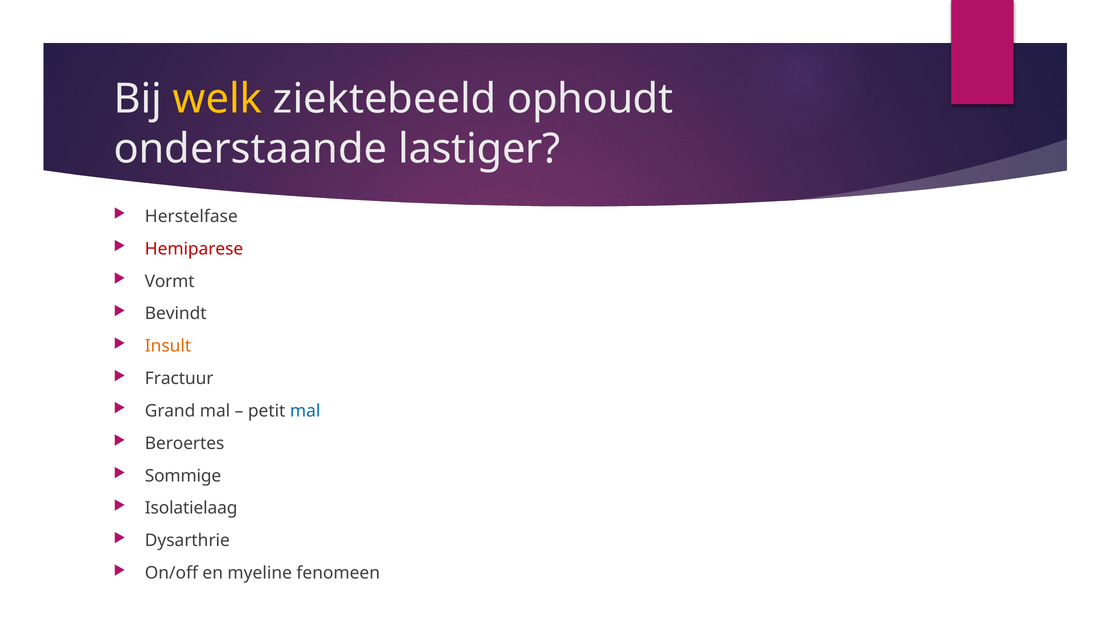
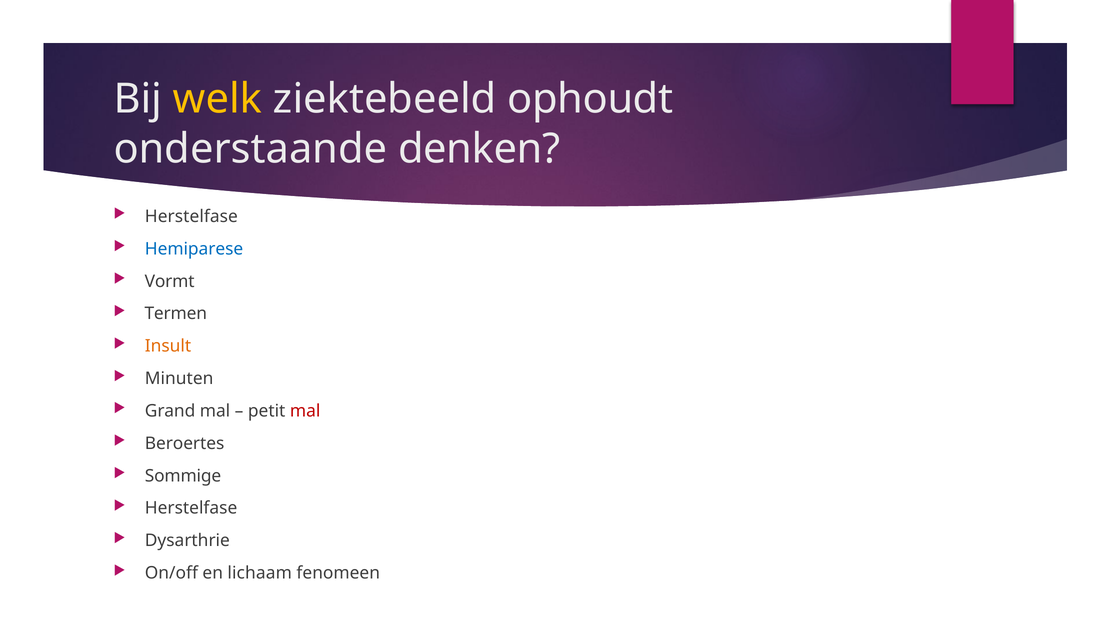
lastiger: lastiger -> denken
Hemiparese colour: red -> blue
Bevindt: Bevindt -> Termen
Fractuur: Fractuur -> Minuten
mal at (305, 411) colour: blue -> red
Isolatielaag at (191, 508): Isolatielaag -> Herstelfase
myeline: myeline -> lichaam
